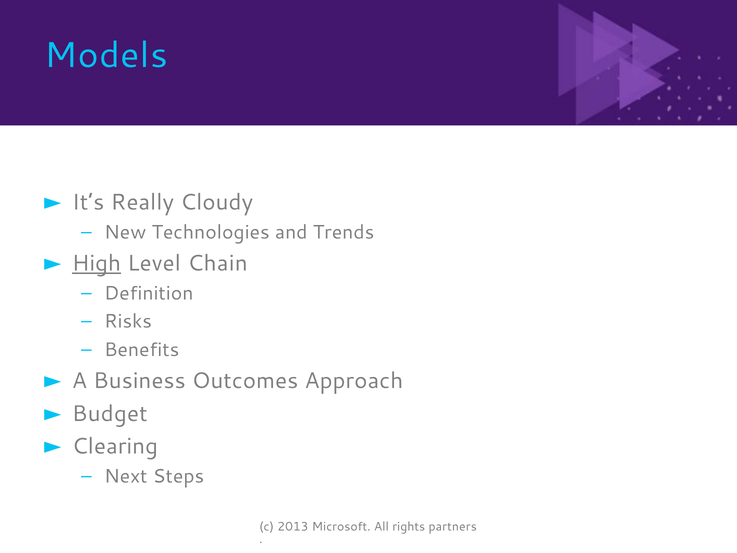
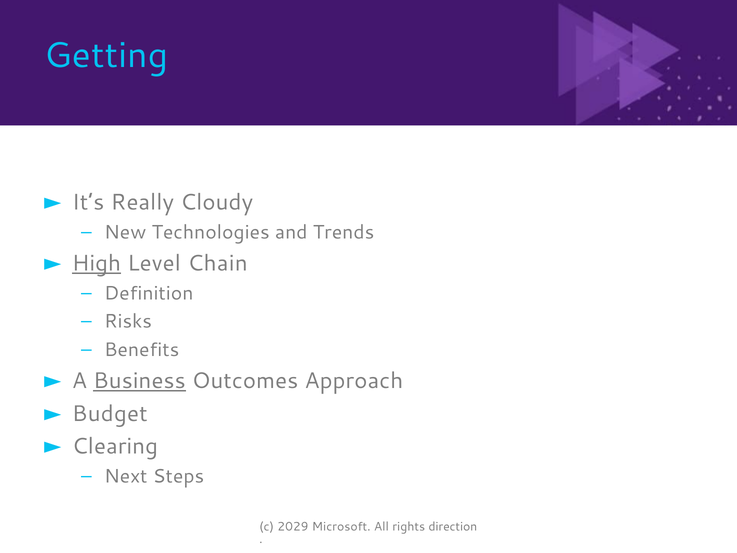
Models: Models -> Getting
Business underline: none -> present
2013: 2013 -> 2029
partners: partners -> direction
